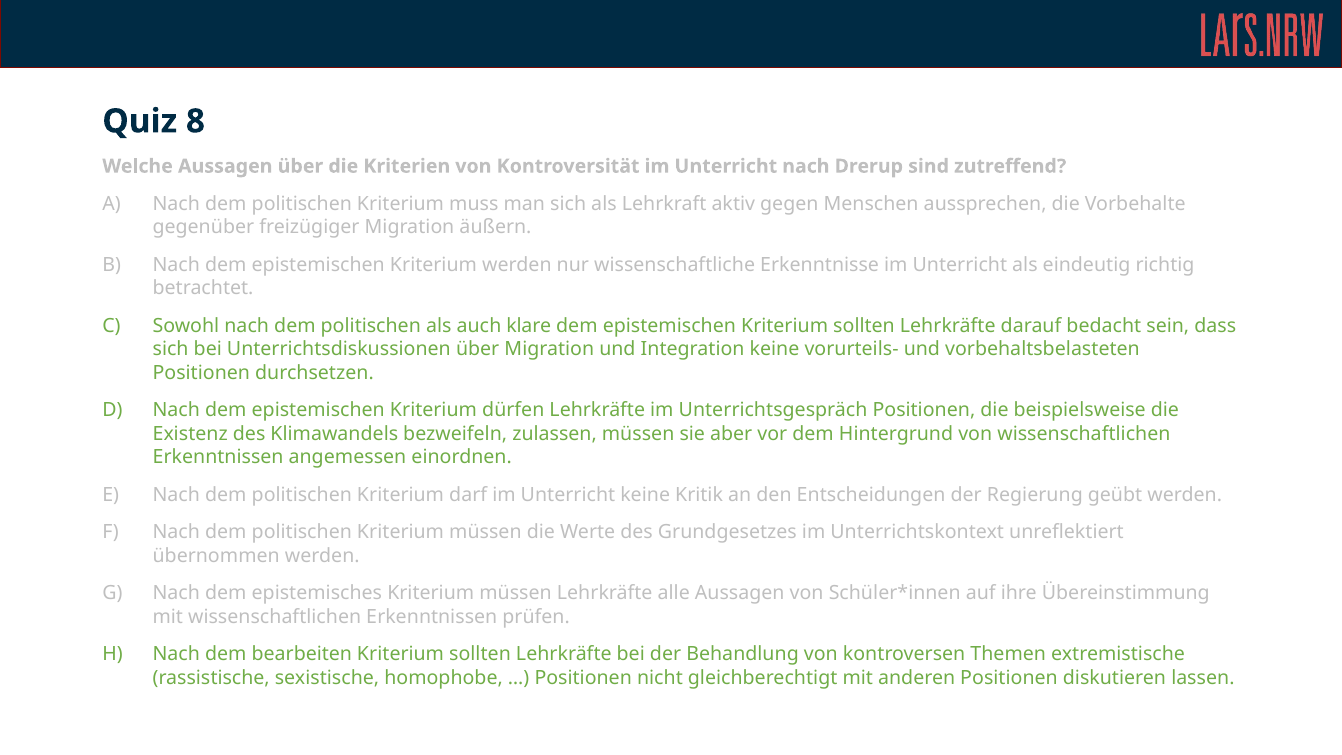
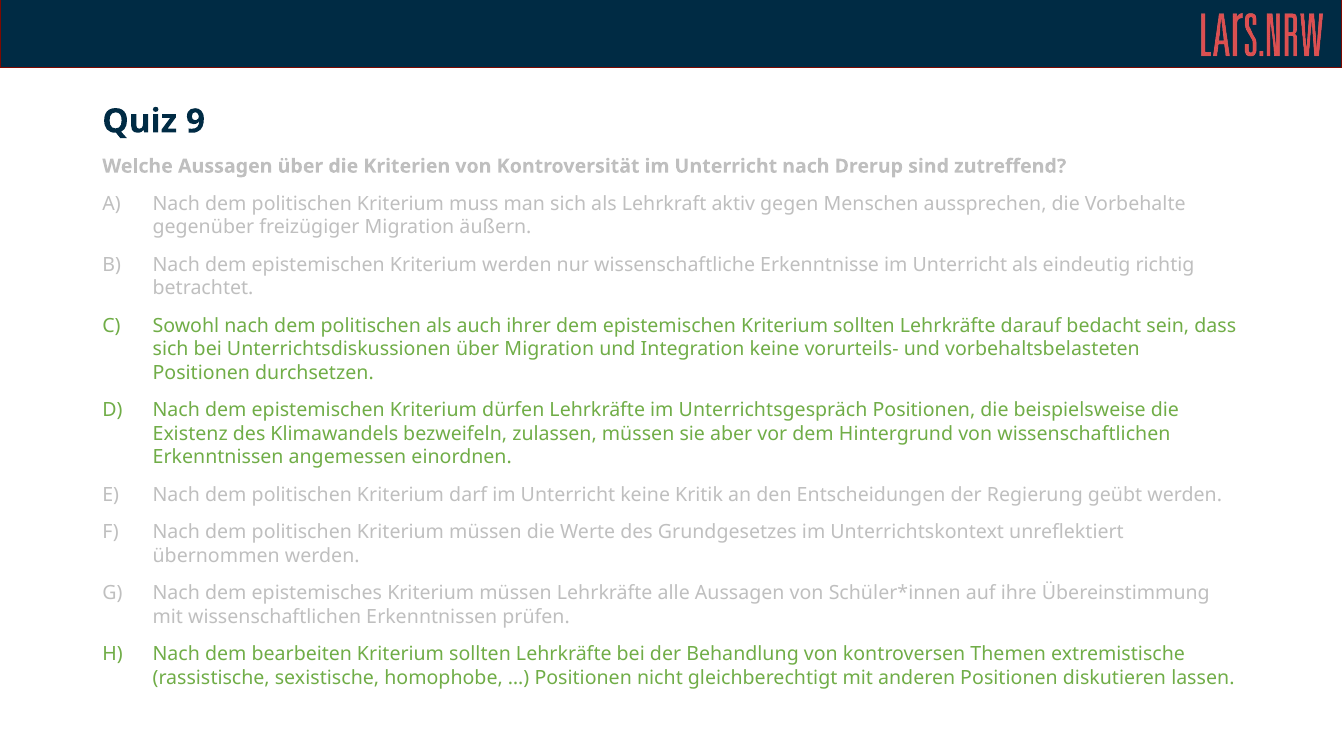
8: 8 -> 9
klare: klare -> ihrer
